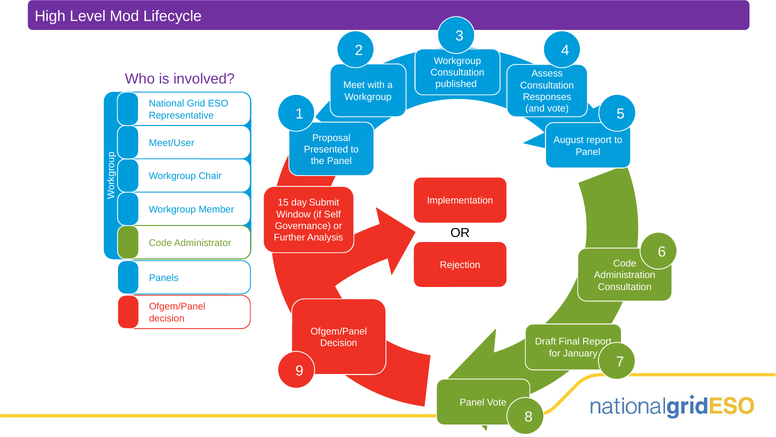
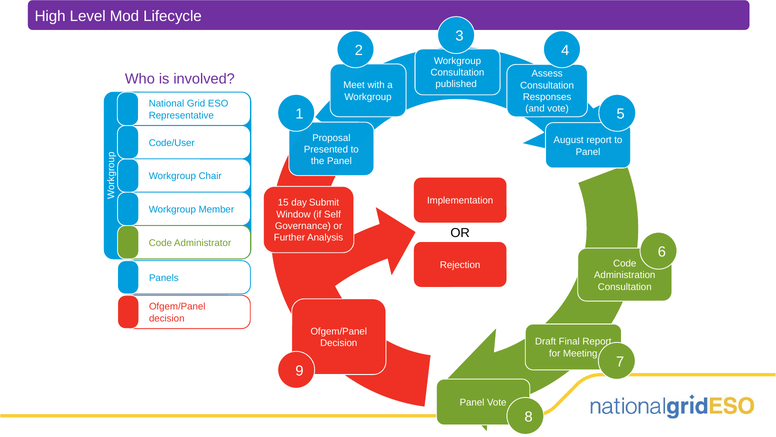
Meet/User: Meet/User -> Code/User
January: January -> Meeting
